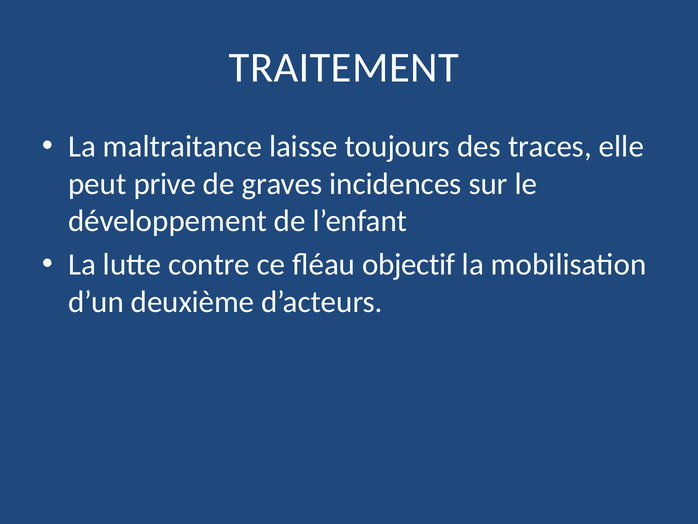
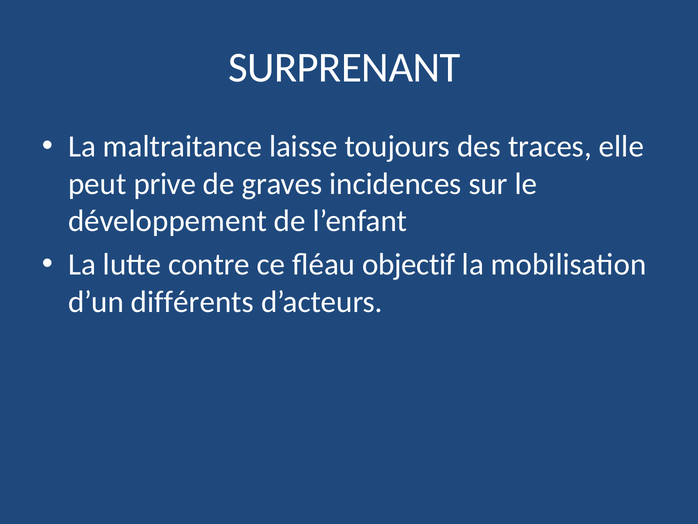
TRAITEMENT: TRAITEMENT -> SURPRENANT
deuxième: deuxième -> différents
